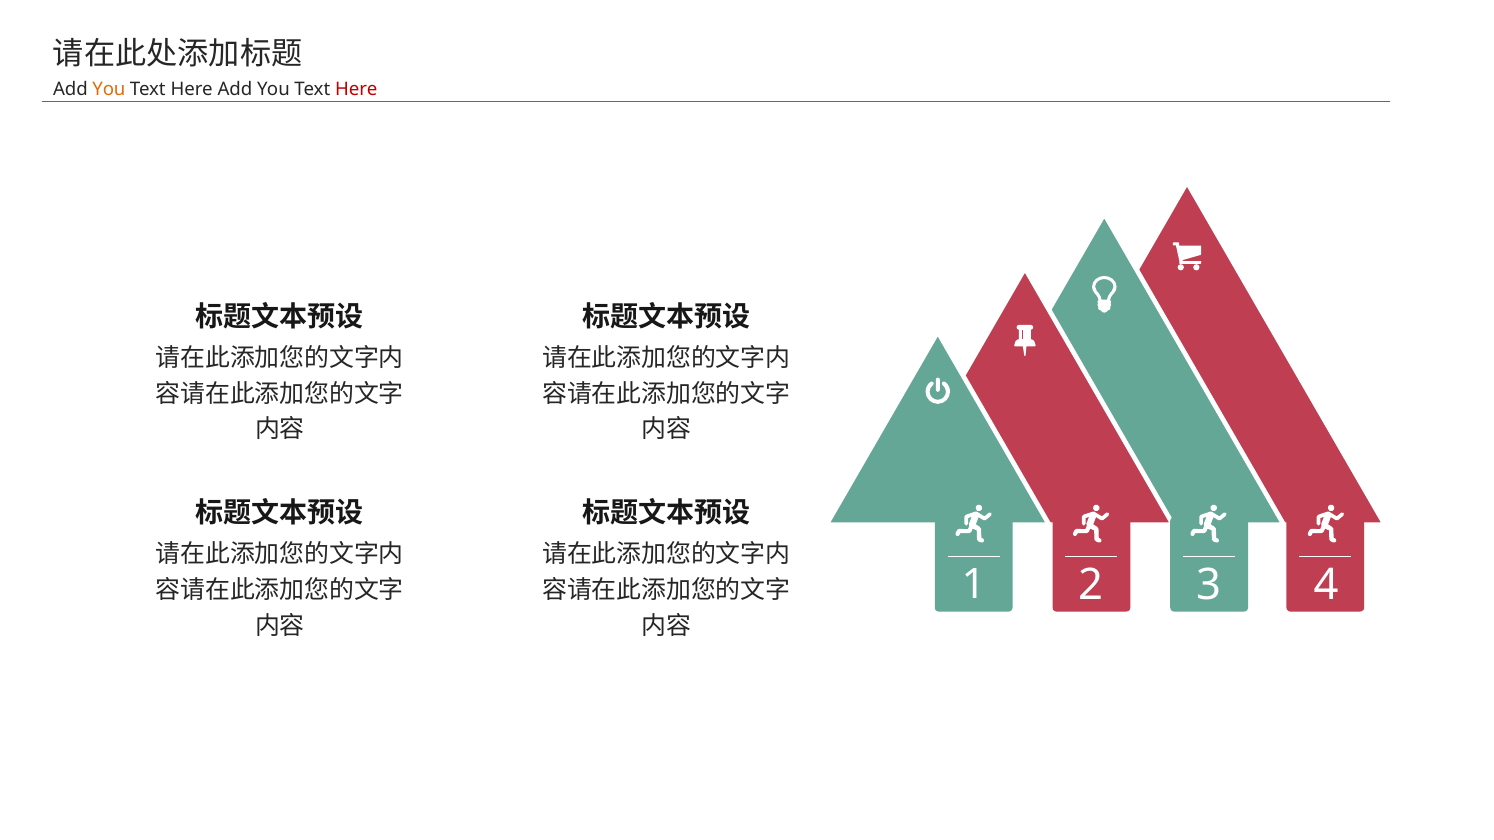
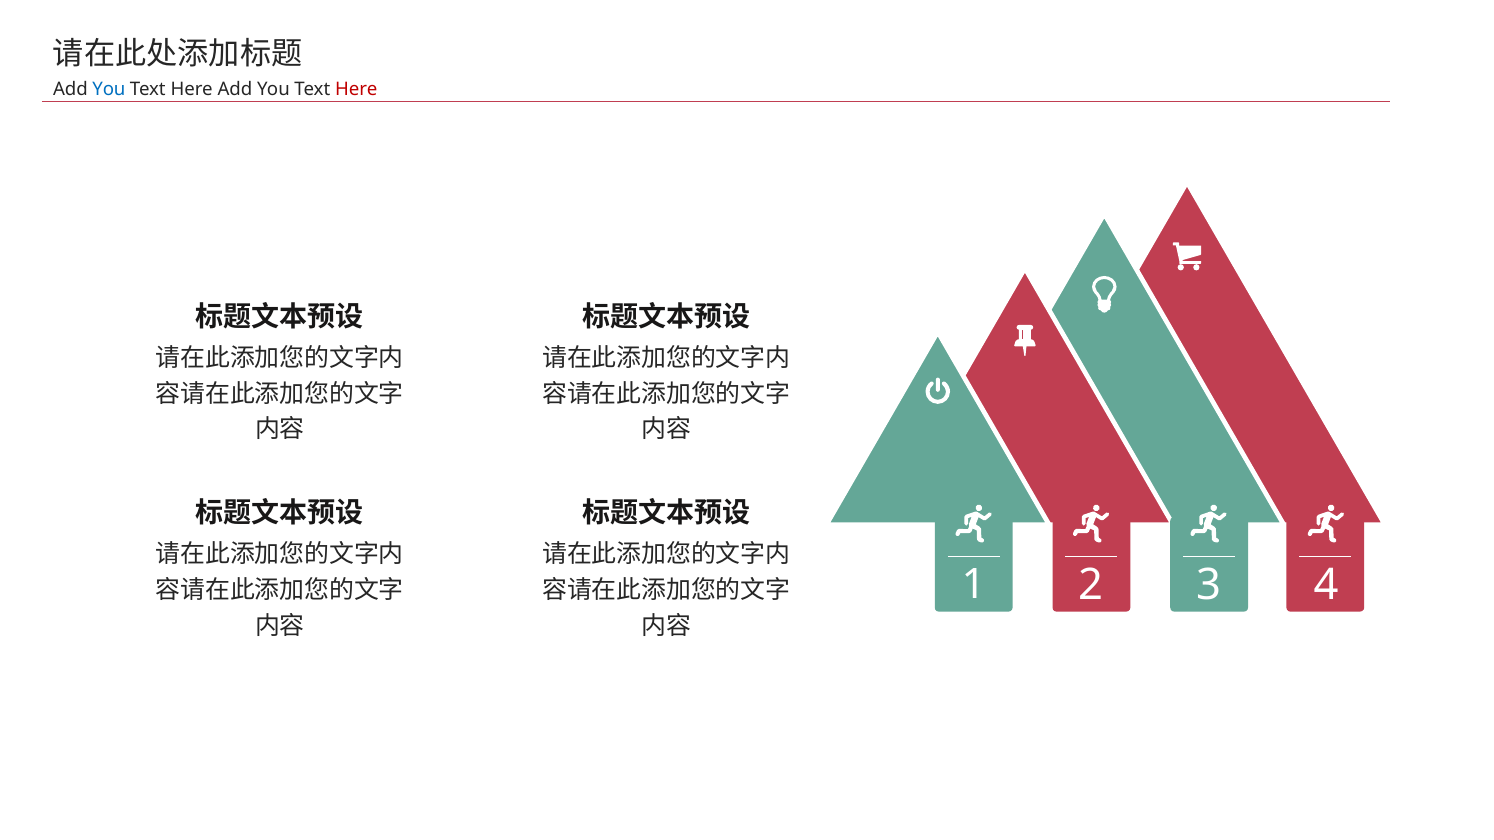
You at (109, 89) colour: orange -> blue
